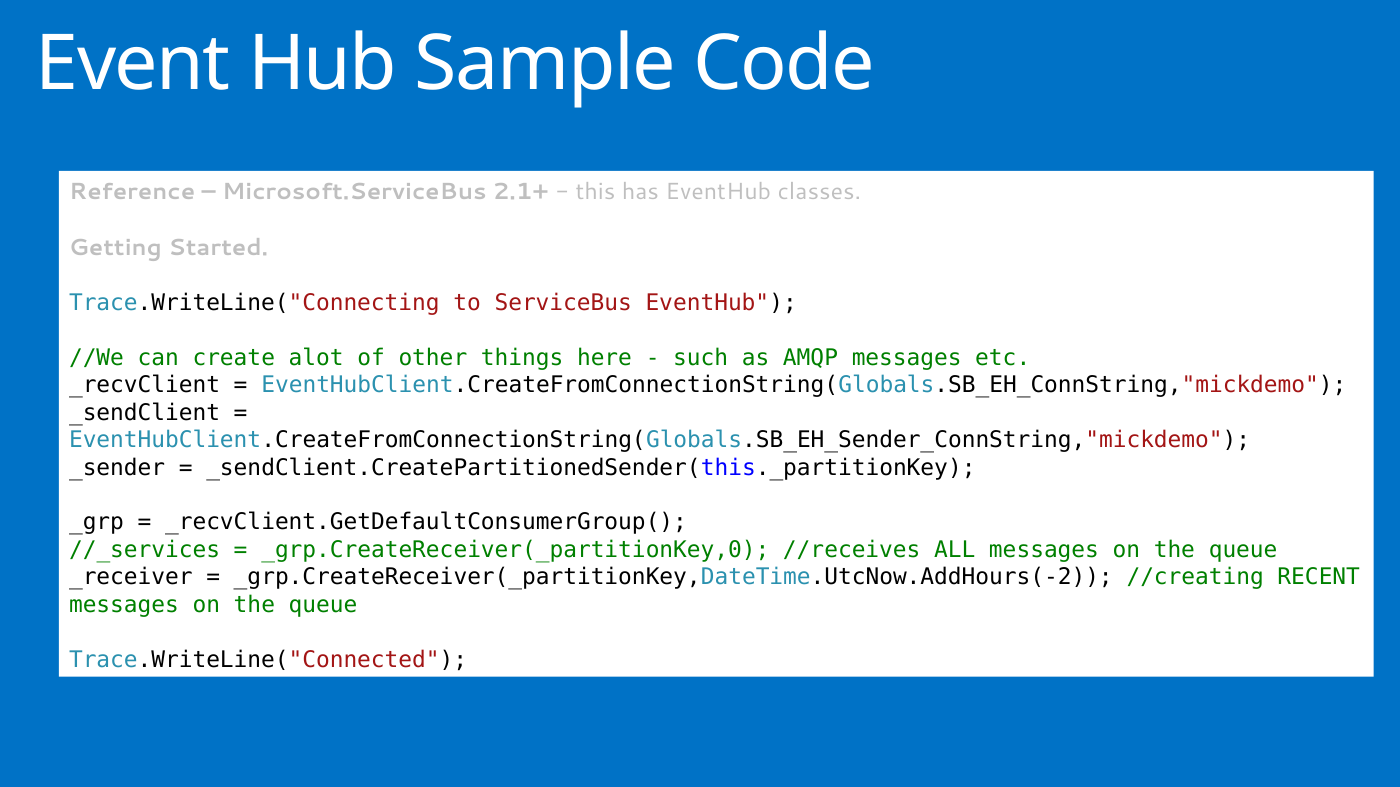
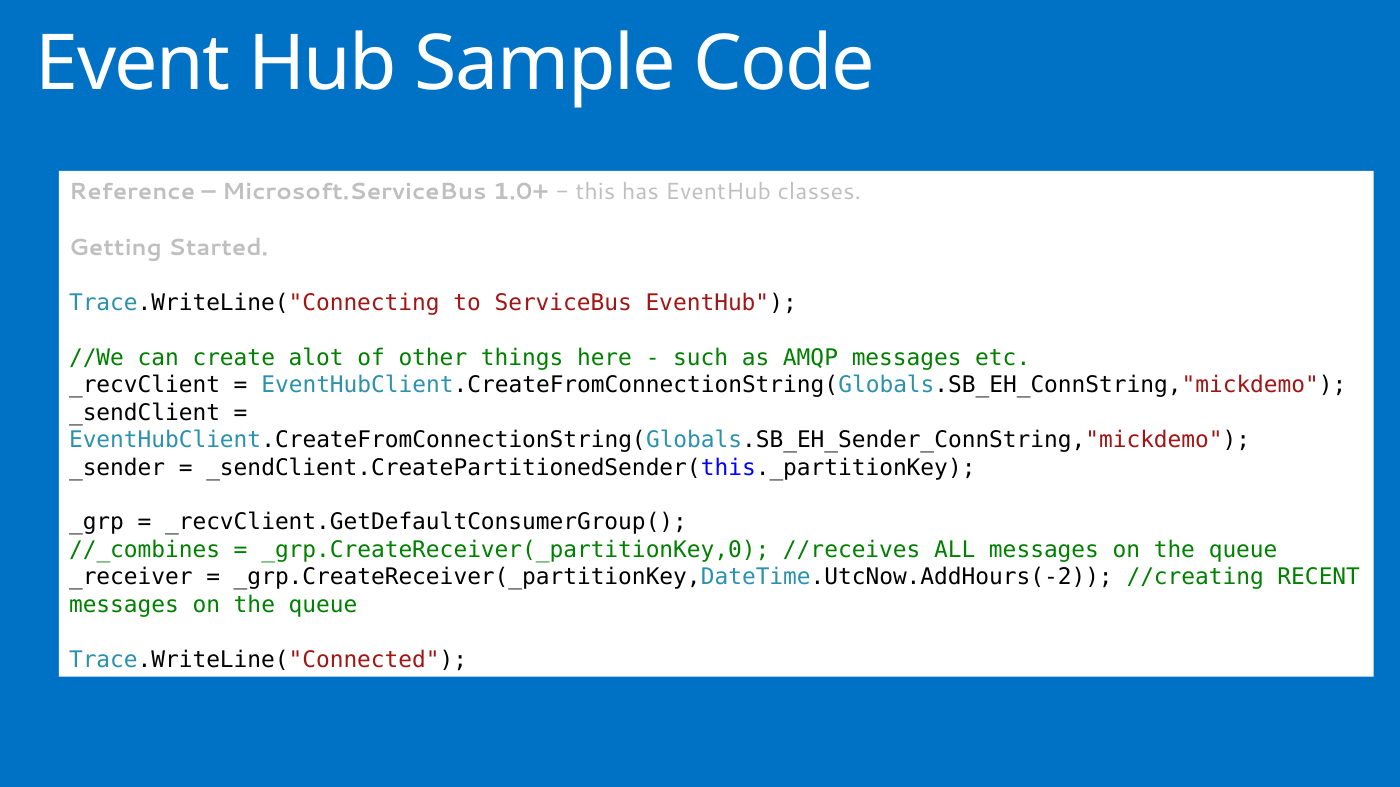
2.1+: 2.1+ -> 1.0+
//_services: //_services -> //_combines
